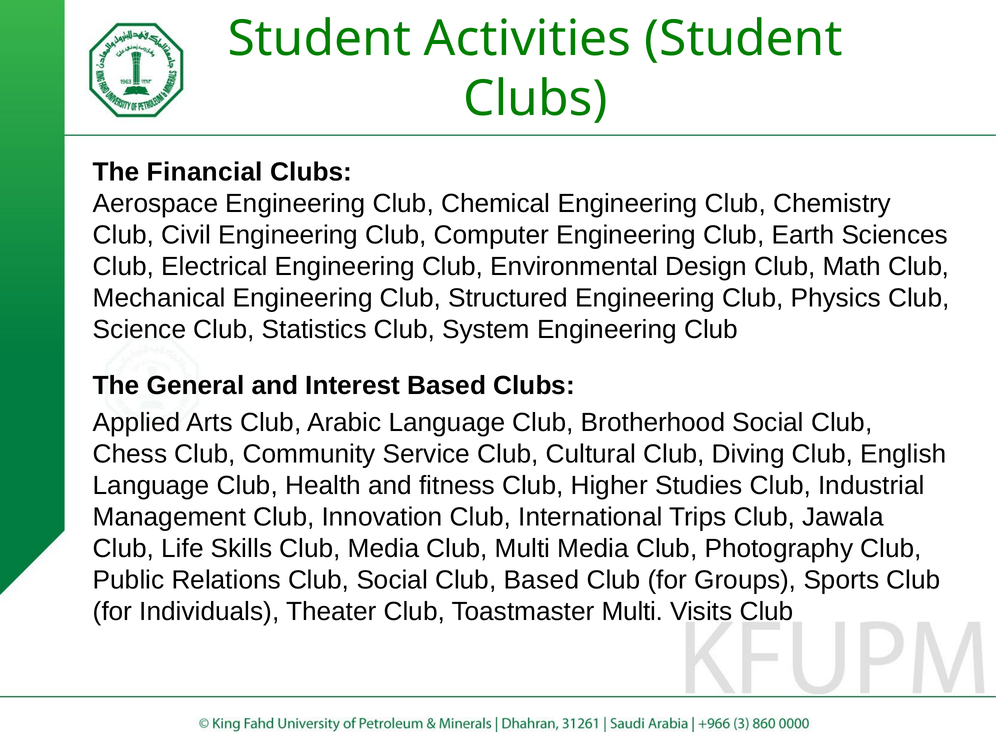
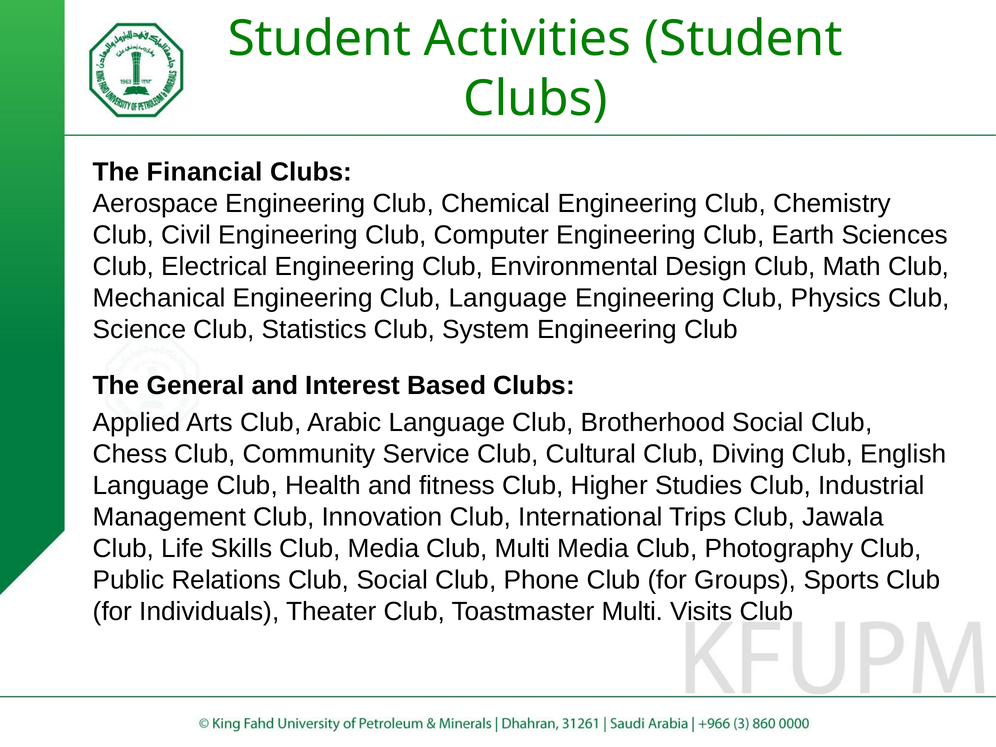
Club Structured: Structured -> Language
Club Based: Based -> Phone
